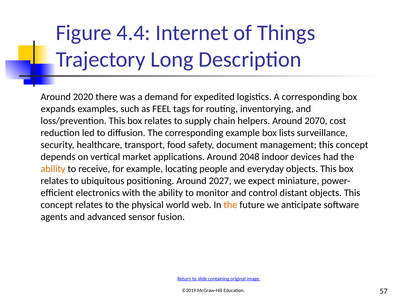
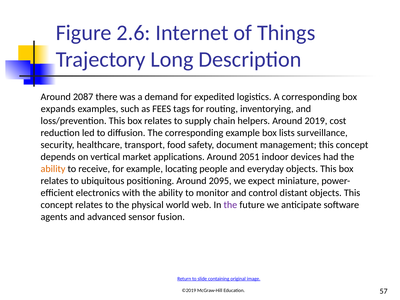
4.4: 4.4 -> 2.6
2020: 2020 -> 2087
FEEL: FEEL -> FEES
2070: 2070 -> 2019
2048: 2048 -> 2051
2027: 2027 -> 2095
the at (230, 205) colour: orange -> purple
